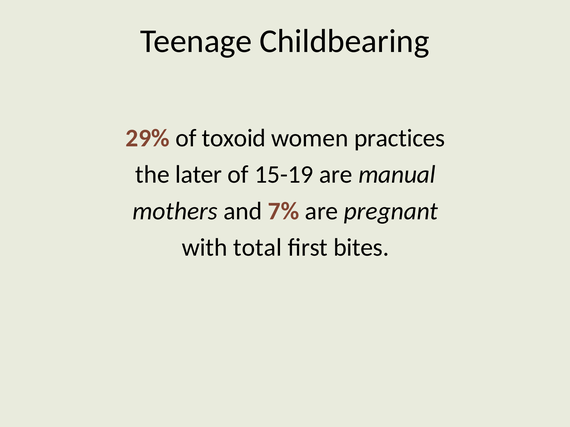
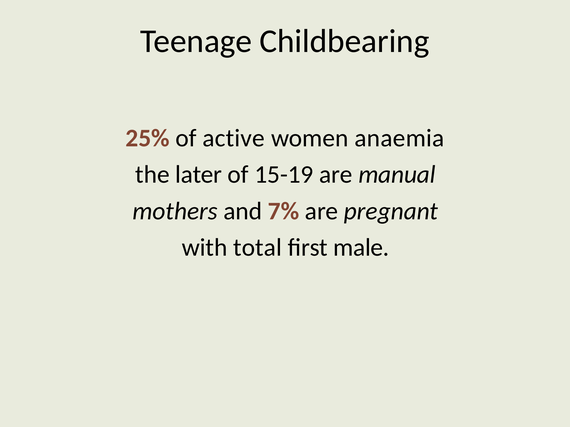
29%: 29% -> 25%
toxoid: toxoid -> active
practices: practices -> anaemia
bites: bites -> male
